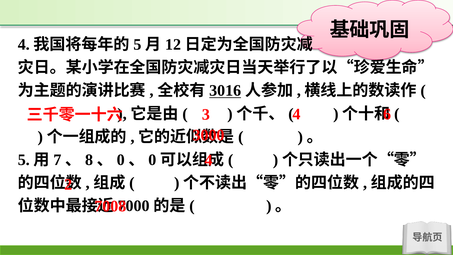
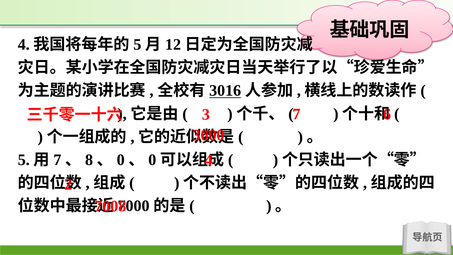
3 4: 4 -> 7
